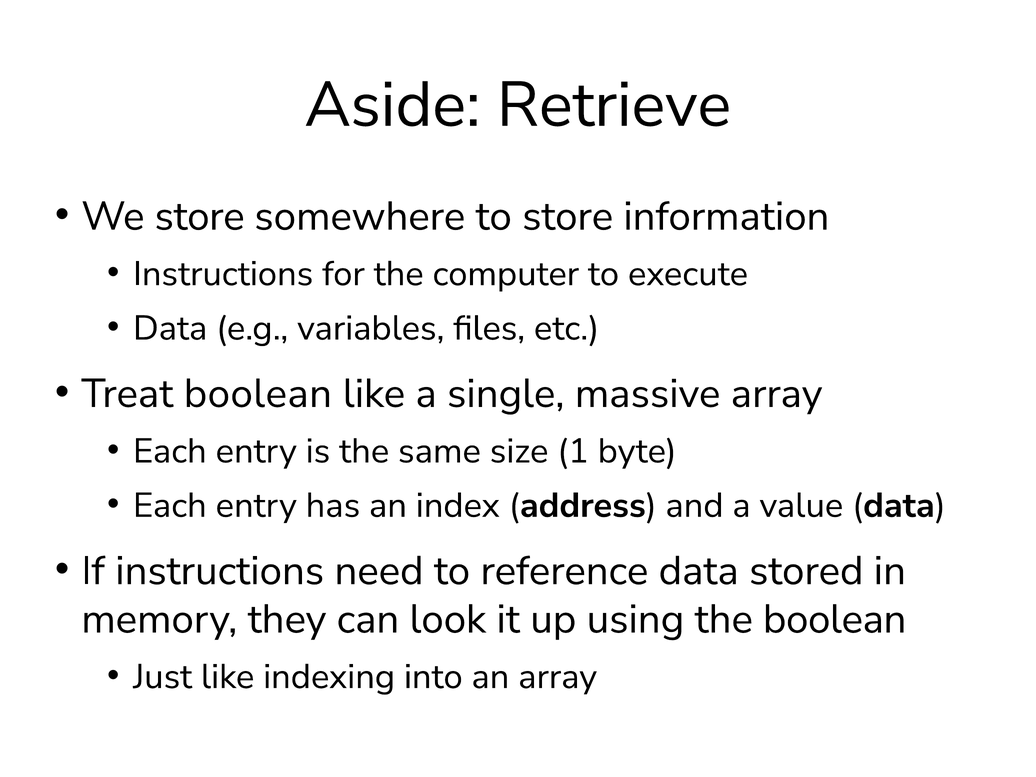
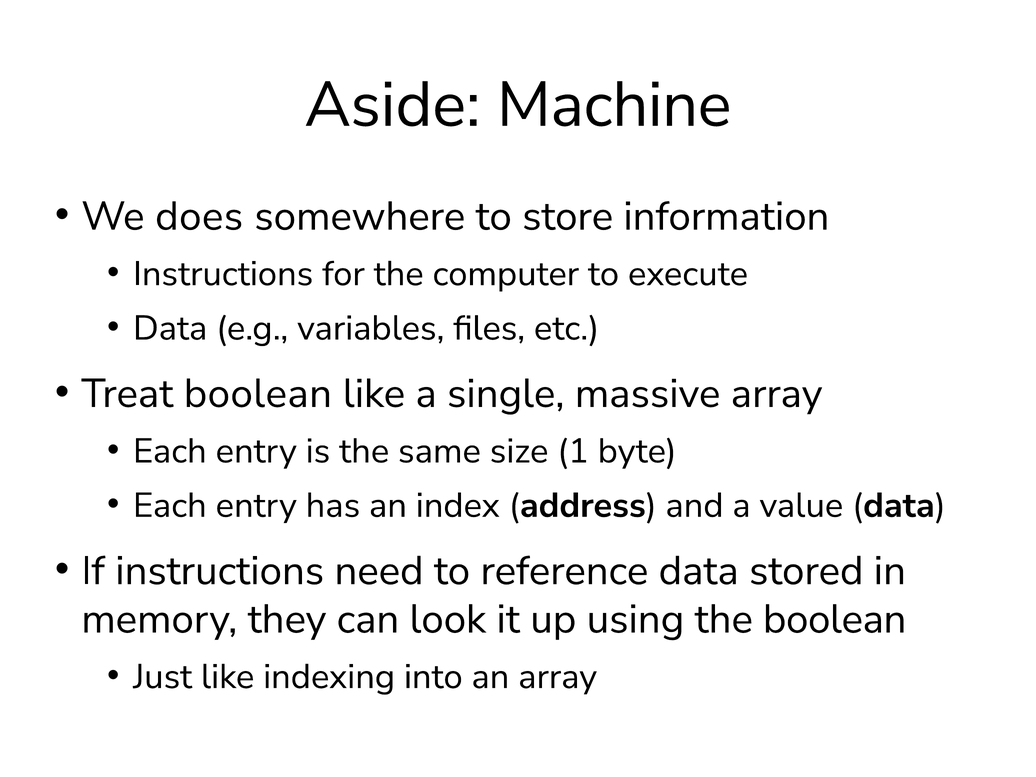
Retrieve: Retrieve -> Machine
We store: store -> does
